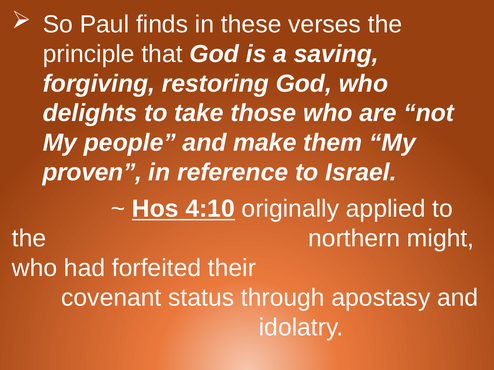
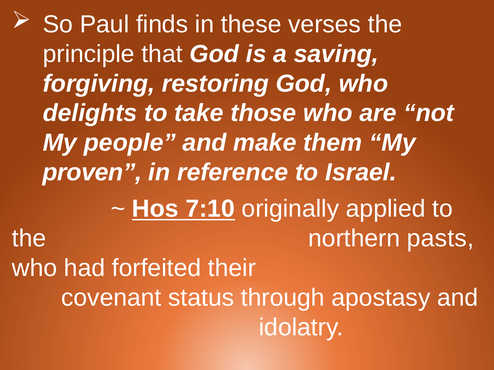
4:10: 4:10 -> 7:10
might: might -> pasts
